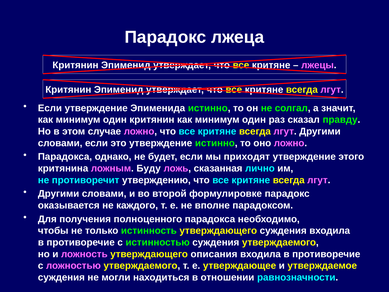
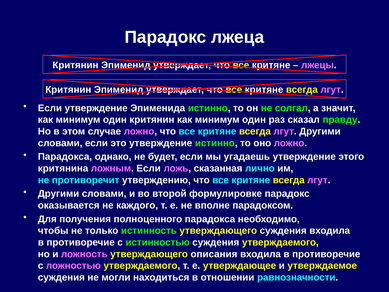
приходят: приходят -> угадаешь
ложным Буду: Буду -> Если
